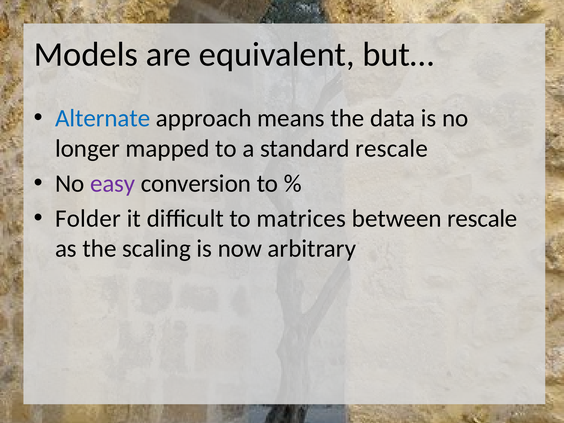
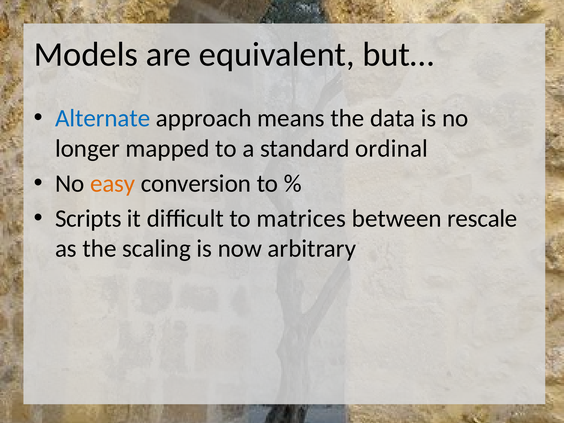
standard rescale: rescale -> ordinal
easy colour: purple -> orange
Folder: Folder -> Scripts
